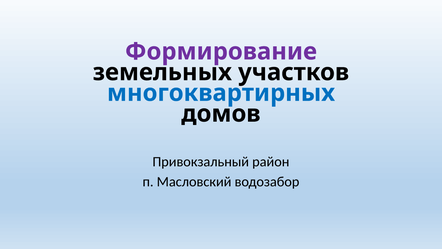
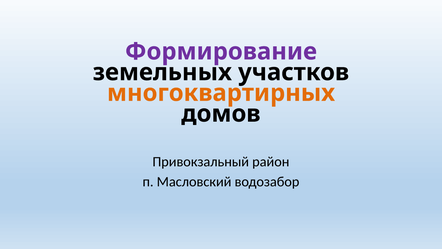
многоквартирных colour: blue -> orange
